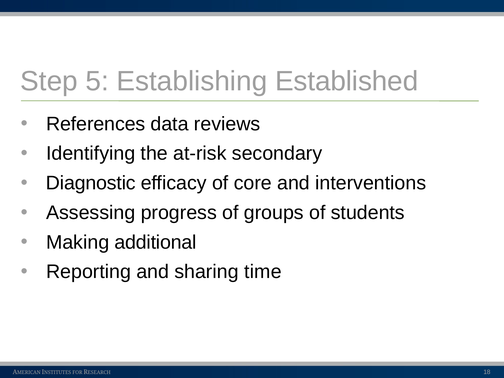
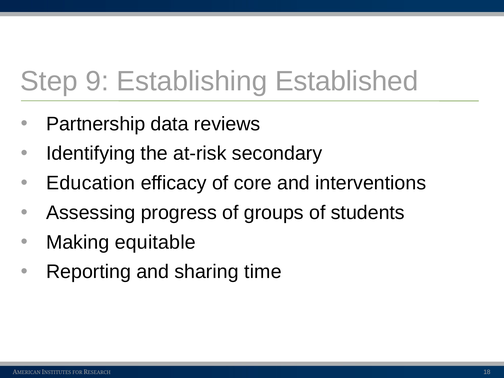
5: 5 -> 9
References: References -> Partnership
Diagnostic: Diagnostic -> Education
additional: additional -> equitable
